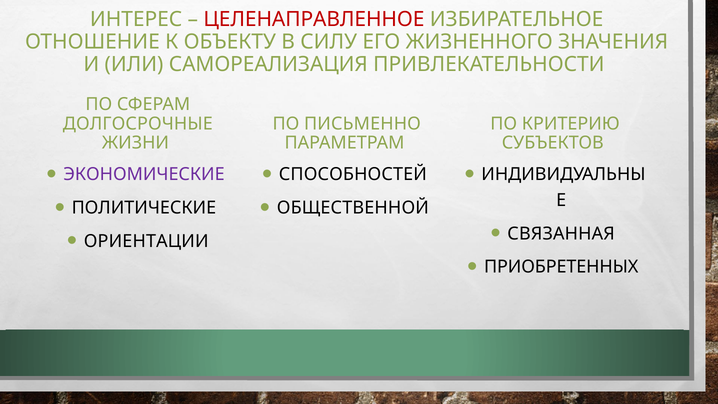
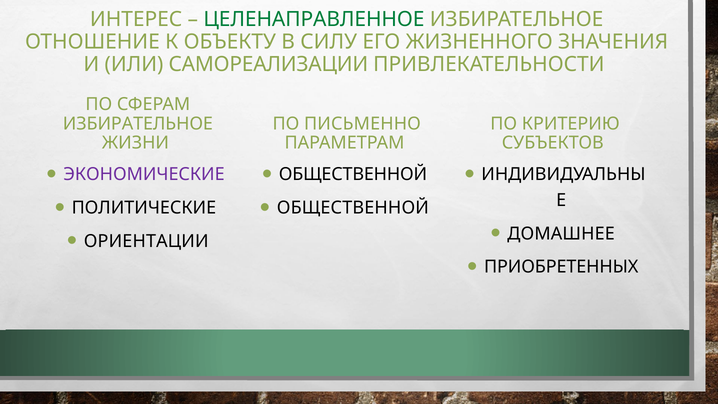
ЦЕЛЕНАПРАВЛЕННОЕ colour: red -> green
САМОРЕАЛИЗАЦИЯ: САМОРЕАЛИЗАЦИЯ -> САМОРЕАЛИЗАЦИИ
ДОЛГОСРОЧНЫЕ at (138, 124): ДОЛГОСРОЧНЫЕ -> ИЗБИРАТЕЛЬНОЕ
СПОСОБНОСТЕЙ at (353, 174): СПОСОБНОСТЕЙ -> ОБЩЕСТВЕННОЙ
СВЯЗАННАЯ: СВЯЗАННАЯ -> ДОМАШНЕЕ
